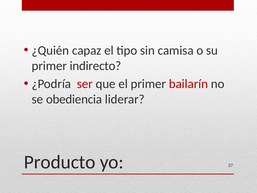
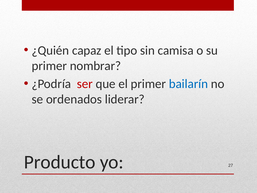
indirecto: indirecto -> nombrar
bailarín colour: red -> blue
obediencia: obediencia -> ordenados
